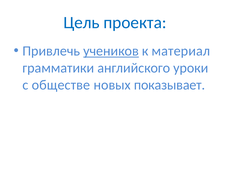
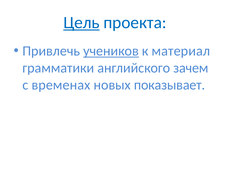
Цель underline: none -> present
уроки: уроки -> зачем
обществе: обществе -> временах
